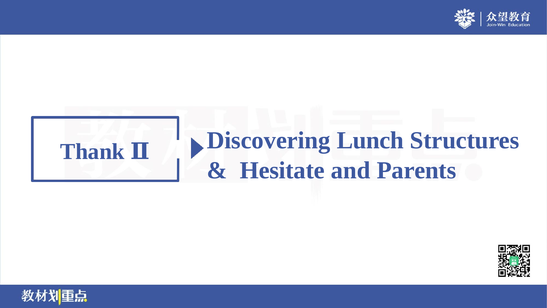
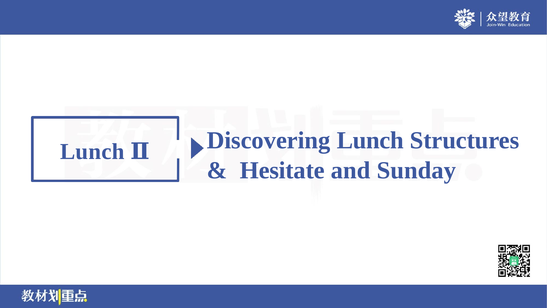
Thank at (92, 151): Thank -> Lunch
Parents: Parents -> Sunday
